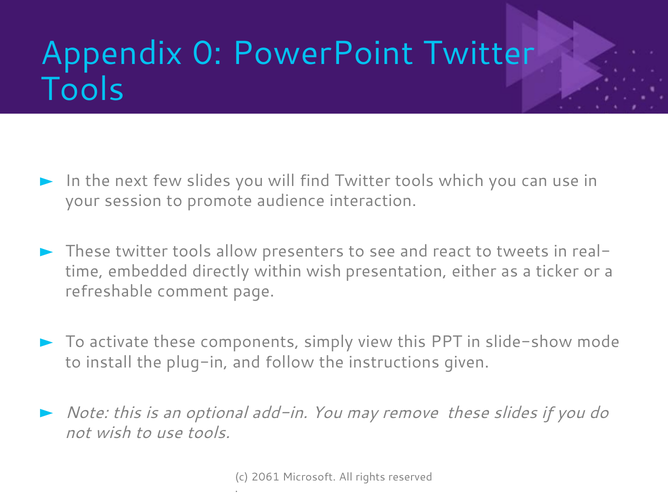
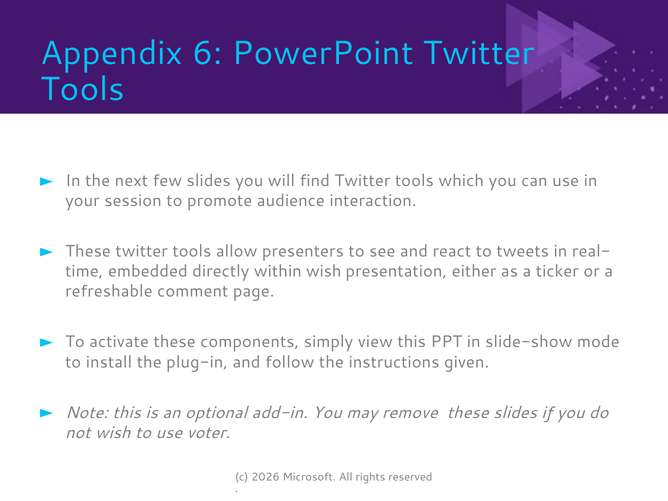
0: 0 -> 6
use tools: tools -> voter
2061: 2061 -> 2026
